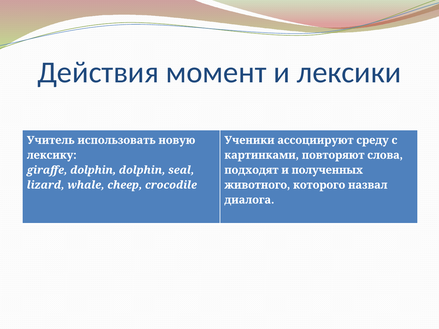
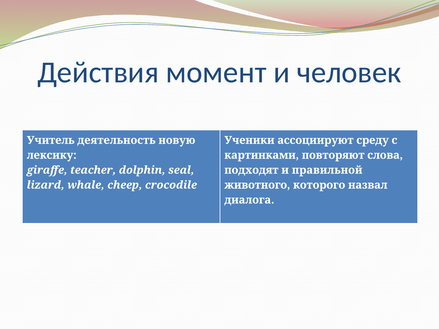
лексики: лексики -> человек
использовать: использовать -> деятельность
giraffe dolphin: dolphin -> teacher
полученных: полученных -> правильной
